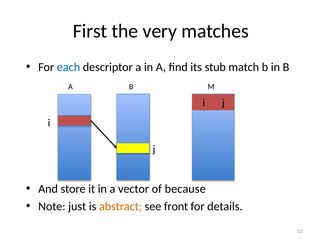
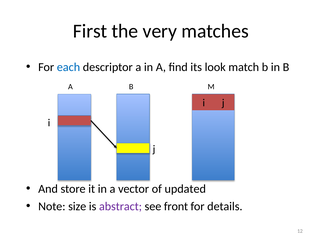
stub: stub -> look
because: because -> updated
just: just -> size
abstract colour: orange -> purple
